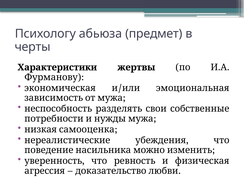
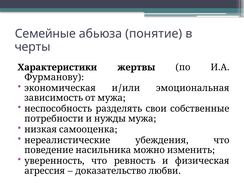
Психологу: Психологу -> Семейные
предмет: предмет -> понятие
